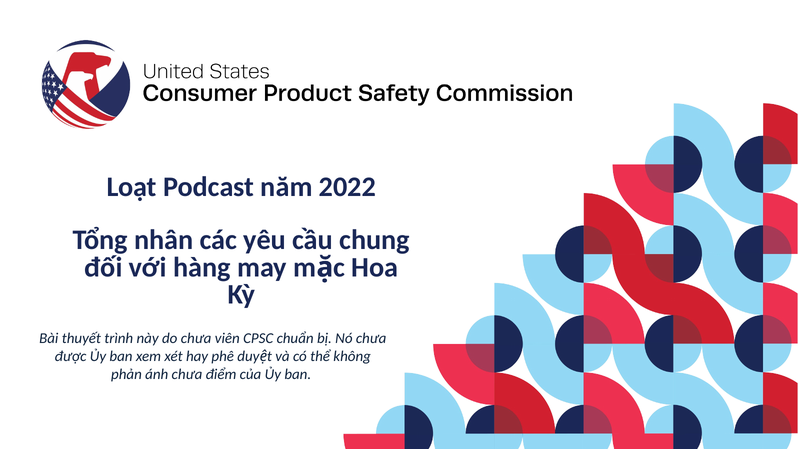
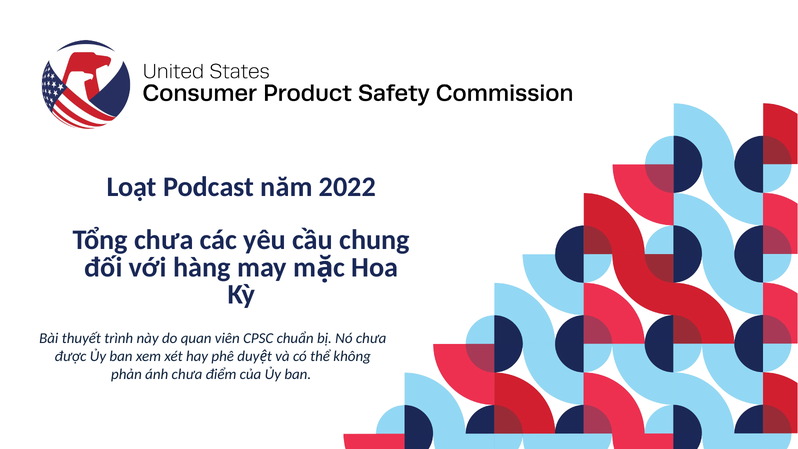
Tổng nhân: nhân -> chưa
do chưa: chưa -> quan
